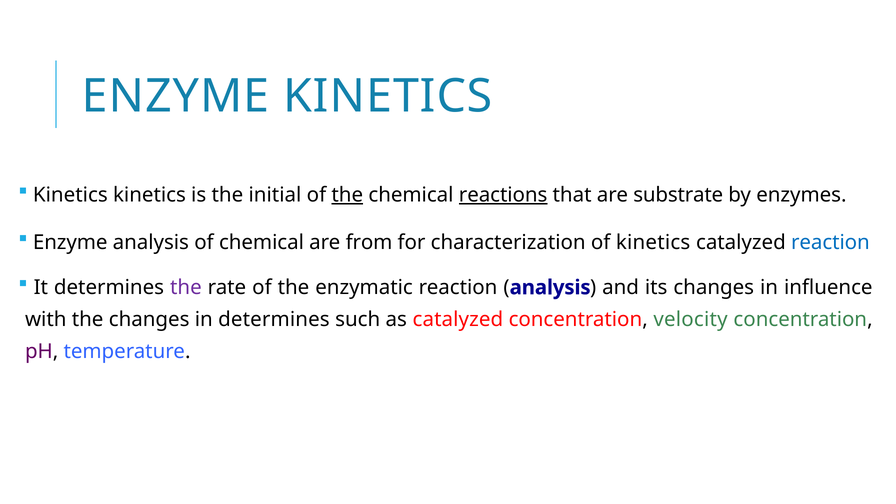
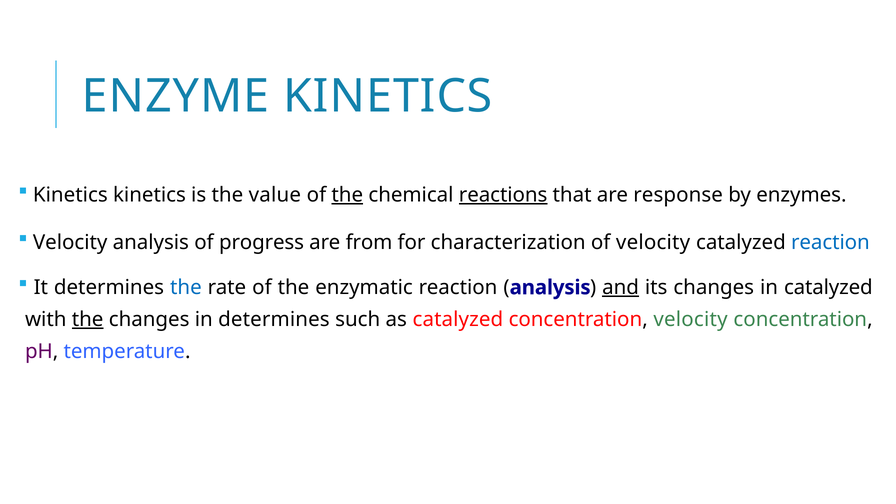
initial: initial -> value
substrate: substrate -> response
Enzyme at (70, 242): Enzyme -> Velocity
of chemical: chemical -> progress
of kinetics: kinetics -> velocity
the at (186, 288) colour: purple -> blue
and underline: none -> present
in influence: influence -> catalyzed
the at (88, 319) underline: none -> present
